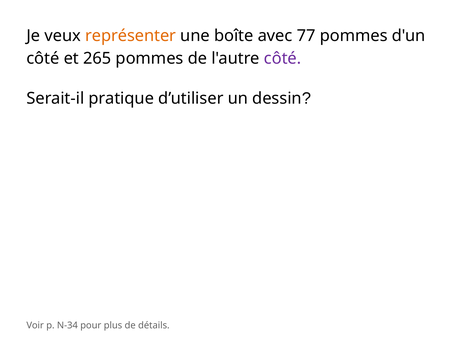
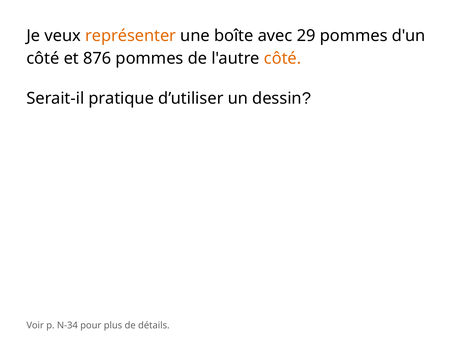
77: 77 -> 29
265: 265 -> 876
côté at (283, 58) colour: purple -> orange
